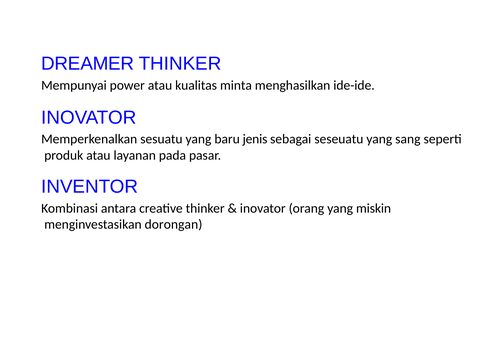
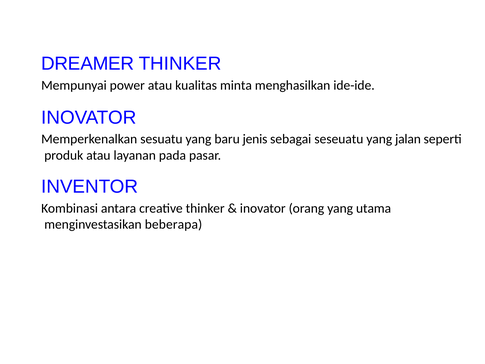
sang: sang -> jalan
miskin: miskin -> utama
dorongan: dorongan -> beberapa
